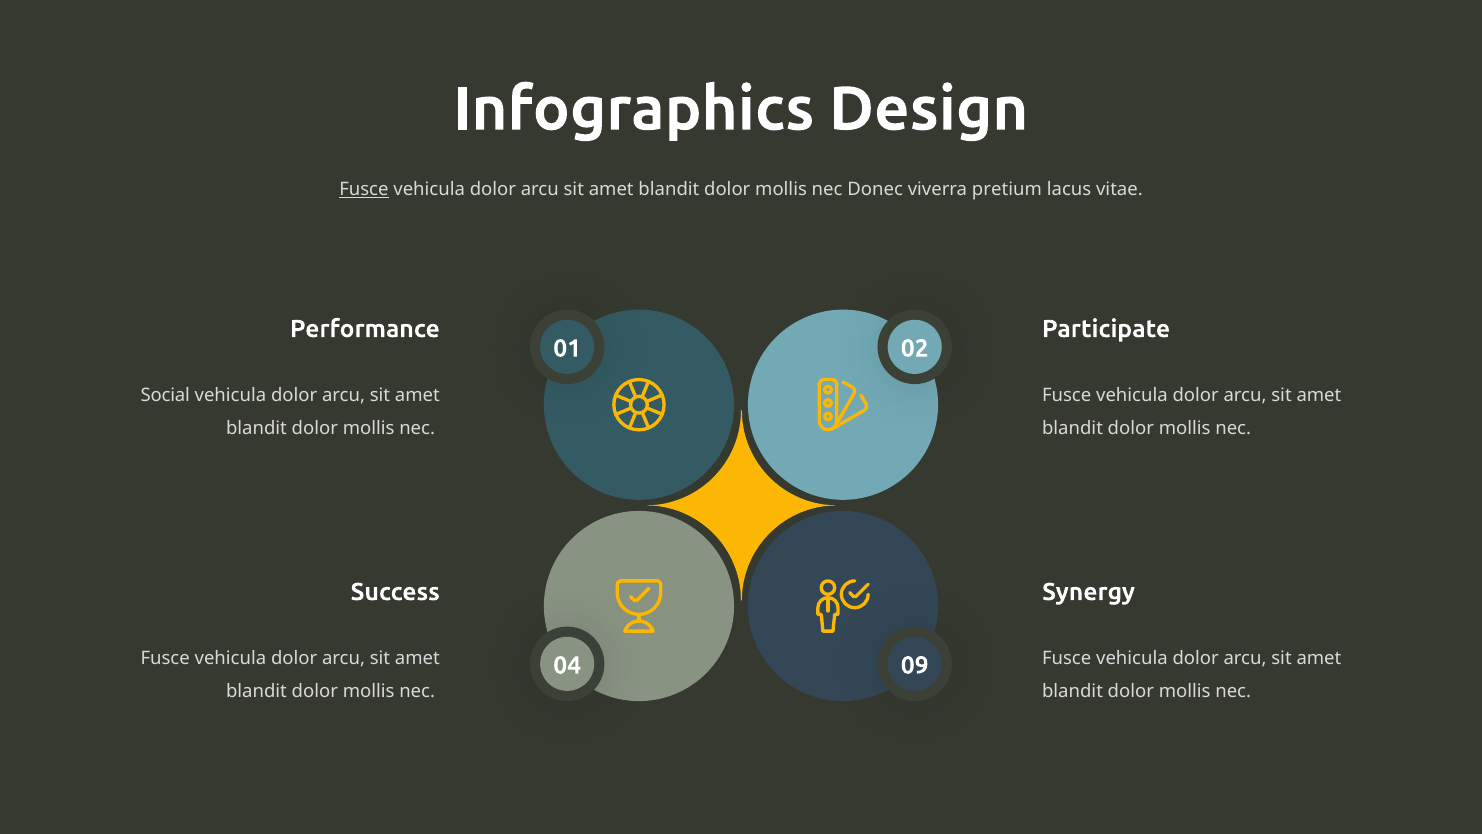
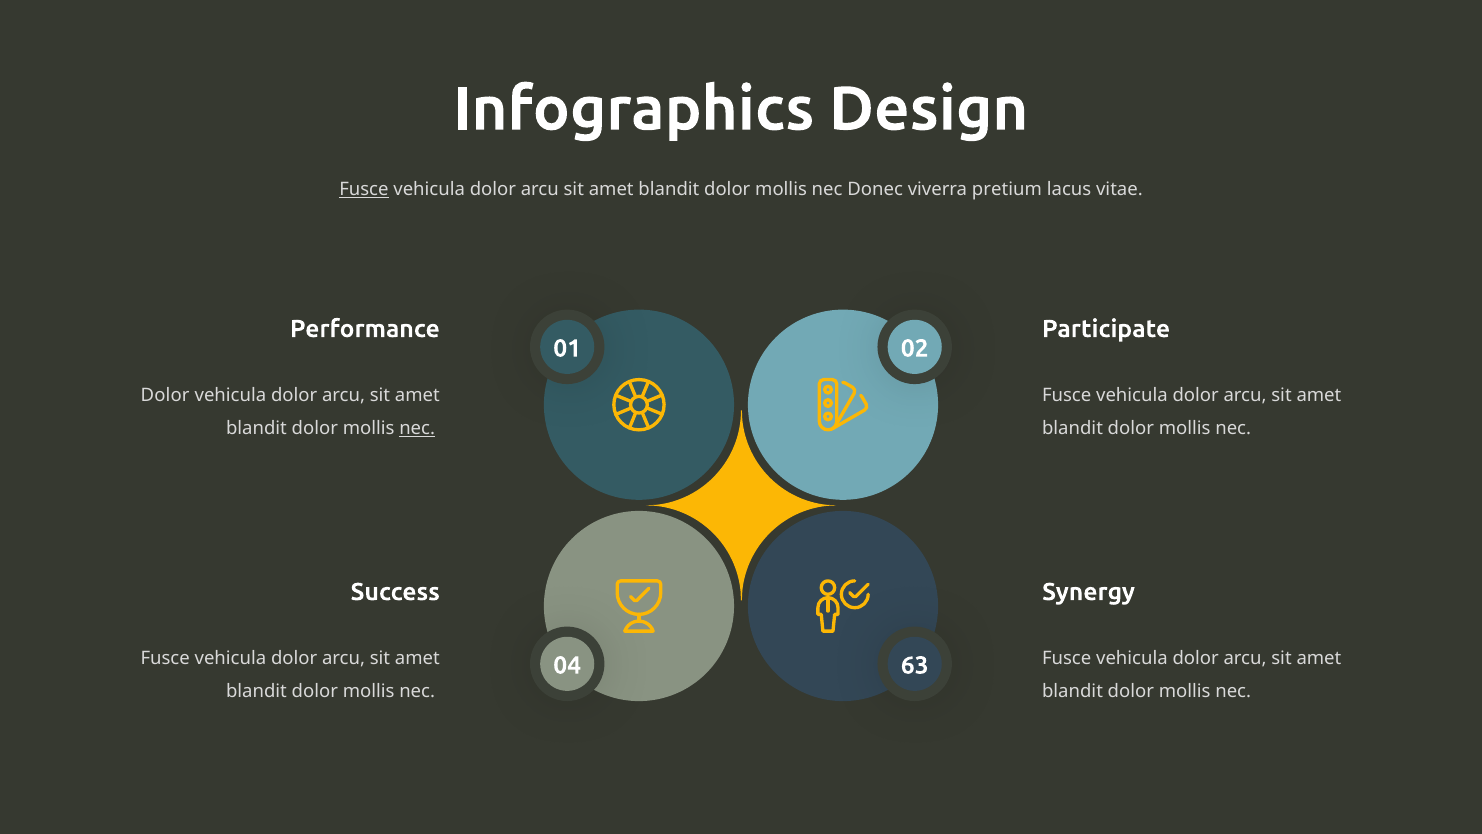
Social at (165, 395): Social -> Dolor
nec at (417, 428) underline: none -> present
09: 09 -> 63
